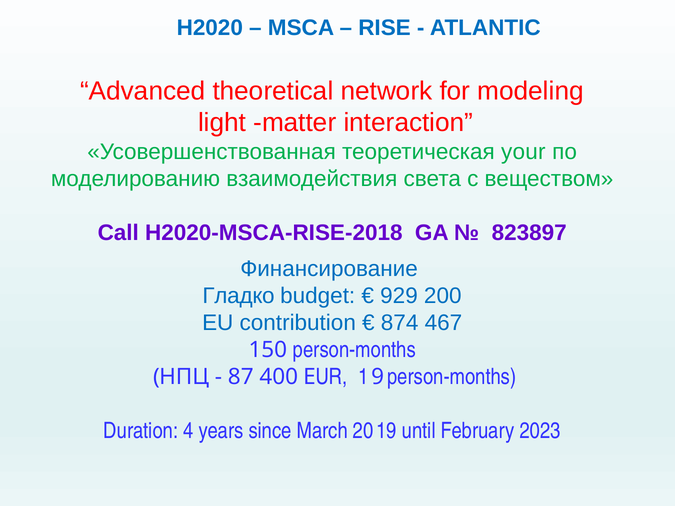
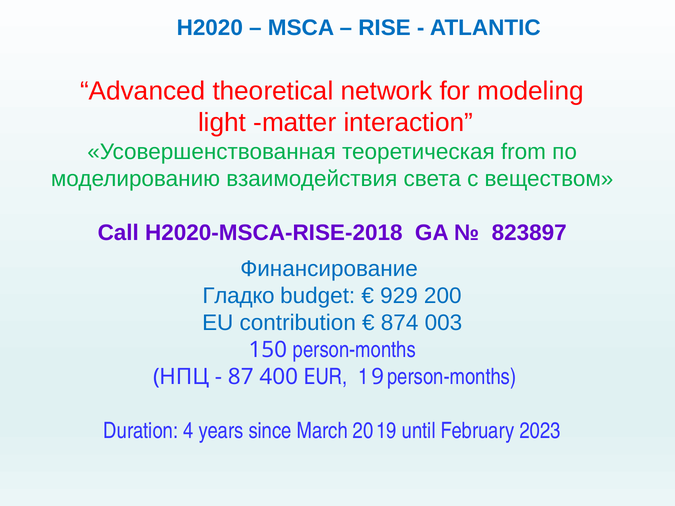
your: your -> from
467: 467 -> 003
